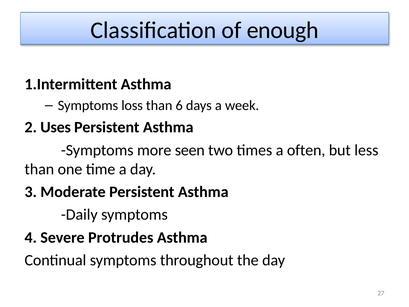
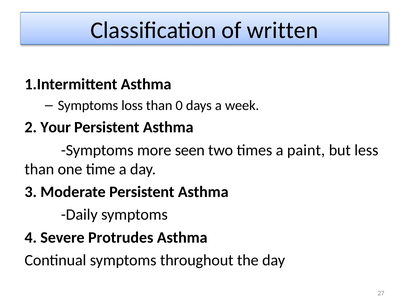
enough: enough -> written
6: 6 -> 0
Uses: Uses -> Your
often: often -> paint
